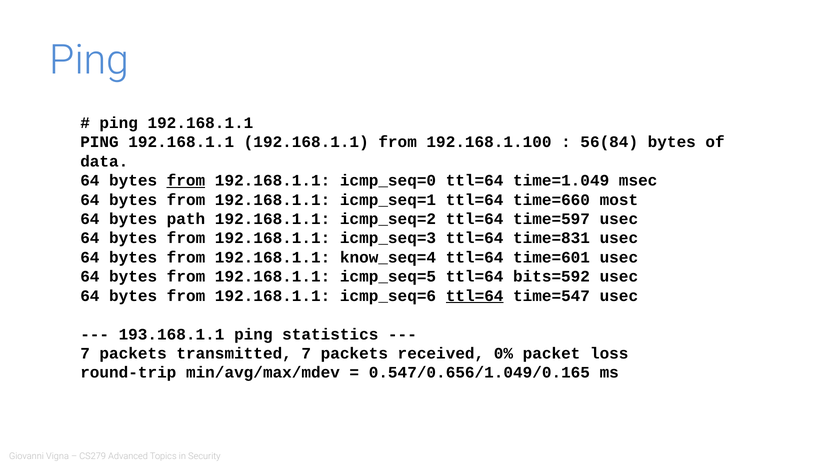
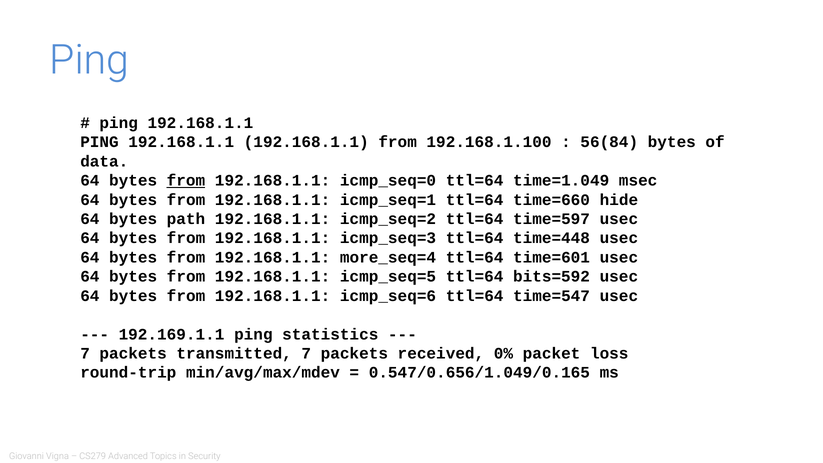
most: most -> hide
time=831: time=831 -> time=448
know_seq=4: know_seq=4 -> more_seq=4
ttl=64 at (475, 296) underline: present -> none
193.168.1.1: 193.168.1.1 -> 192.169.1.1
